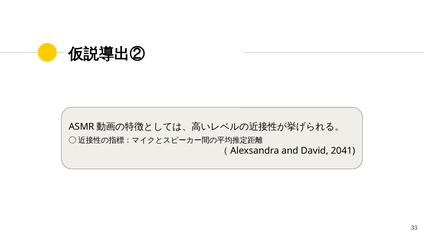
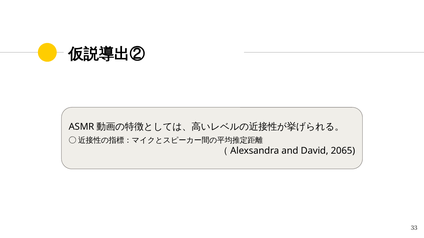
2041: 2041 -> 2065
